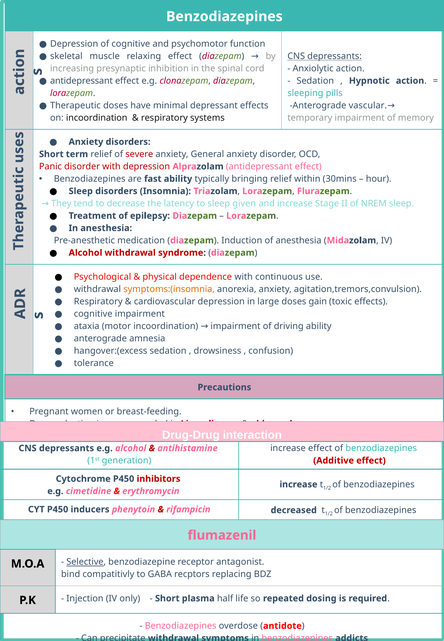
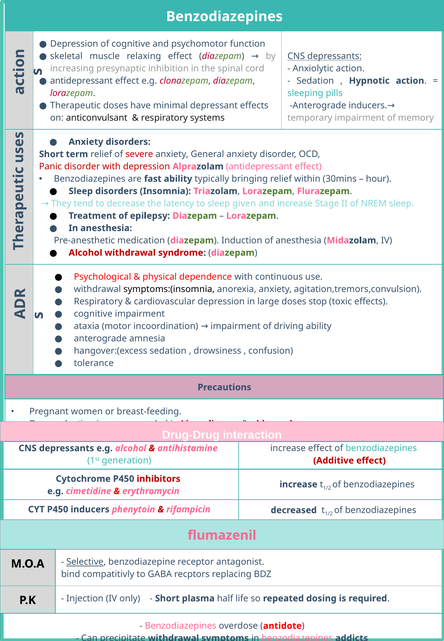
Anterograde vascular: vascular -> inducers
on incoordination: incoordination -> anticonvulsant
symptoms:(insomnia colour: orange -> black
gain: gain -> stop
